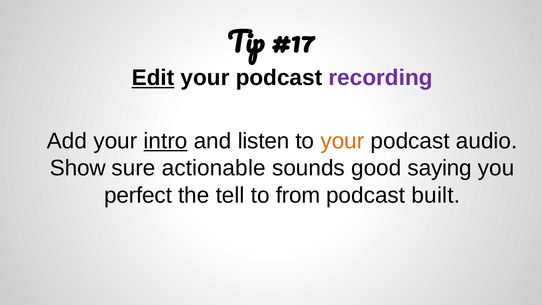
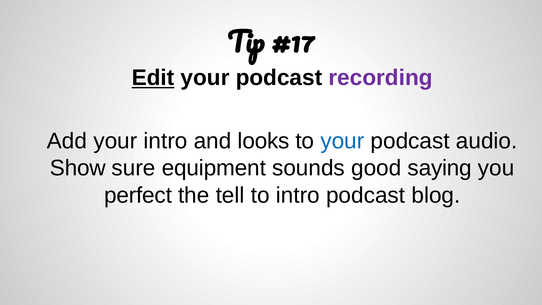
intro at (166, 141) underline: present -> none
listen: listen -> looks
your at (342, 141) colour: orange -> blue
actionable: actionable -> equipment
to from: from -> intro
built: built -> blog
